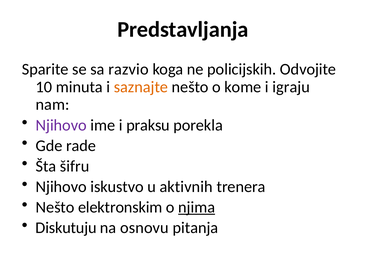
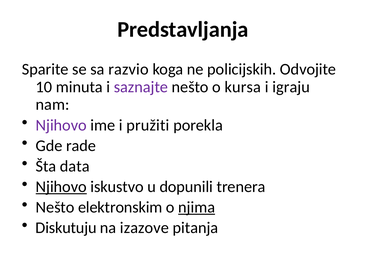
saznajte colour: orange -> purple
kome: kome -> kursa
praksu: praksu -> pružiti
šifru: šifru -> data
Njihovo at (61, 186) underline: none -> present
aktivnih: aktivnih -> dopunili
osnovu: osnovu -> izazove
